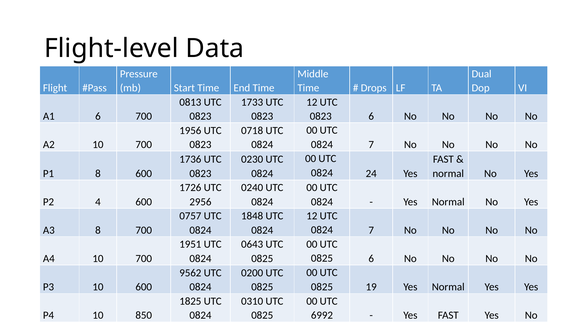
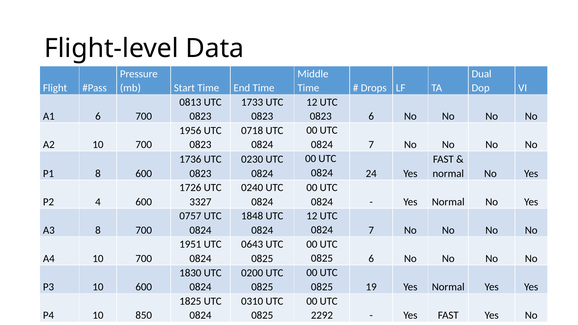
2956: 2956 -> 3327
9562: 9562 -> 1830
6992: 6992 -> 2292
